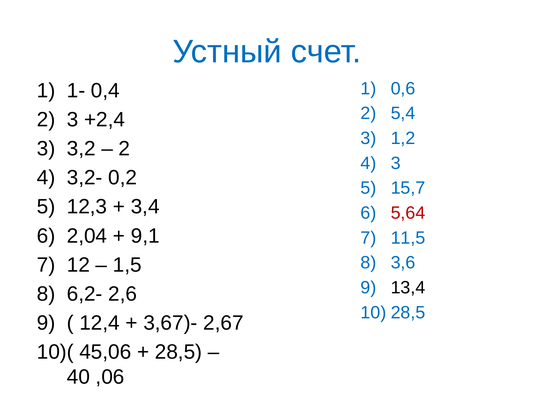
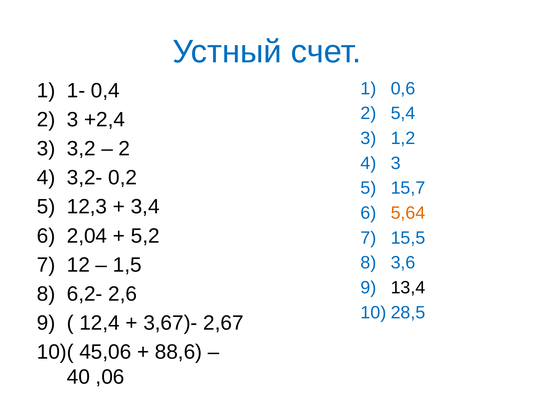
5,64 colour: red -> orange
9,1: 9,1 -> 5,2
11,5: 11,5 -> 15,5
28,5: 28,5 -> 88,6
